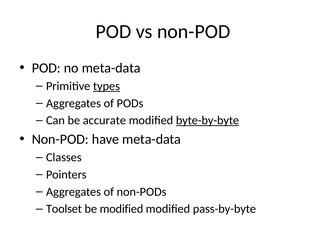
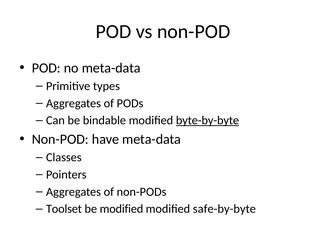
types underline: present -> none
accurate: accurate -> bindable
pass-by-byte: pass-by-byte -> safe-by-byte
